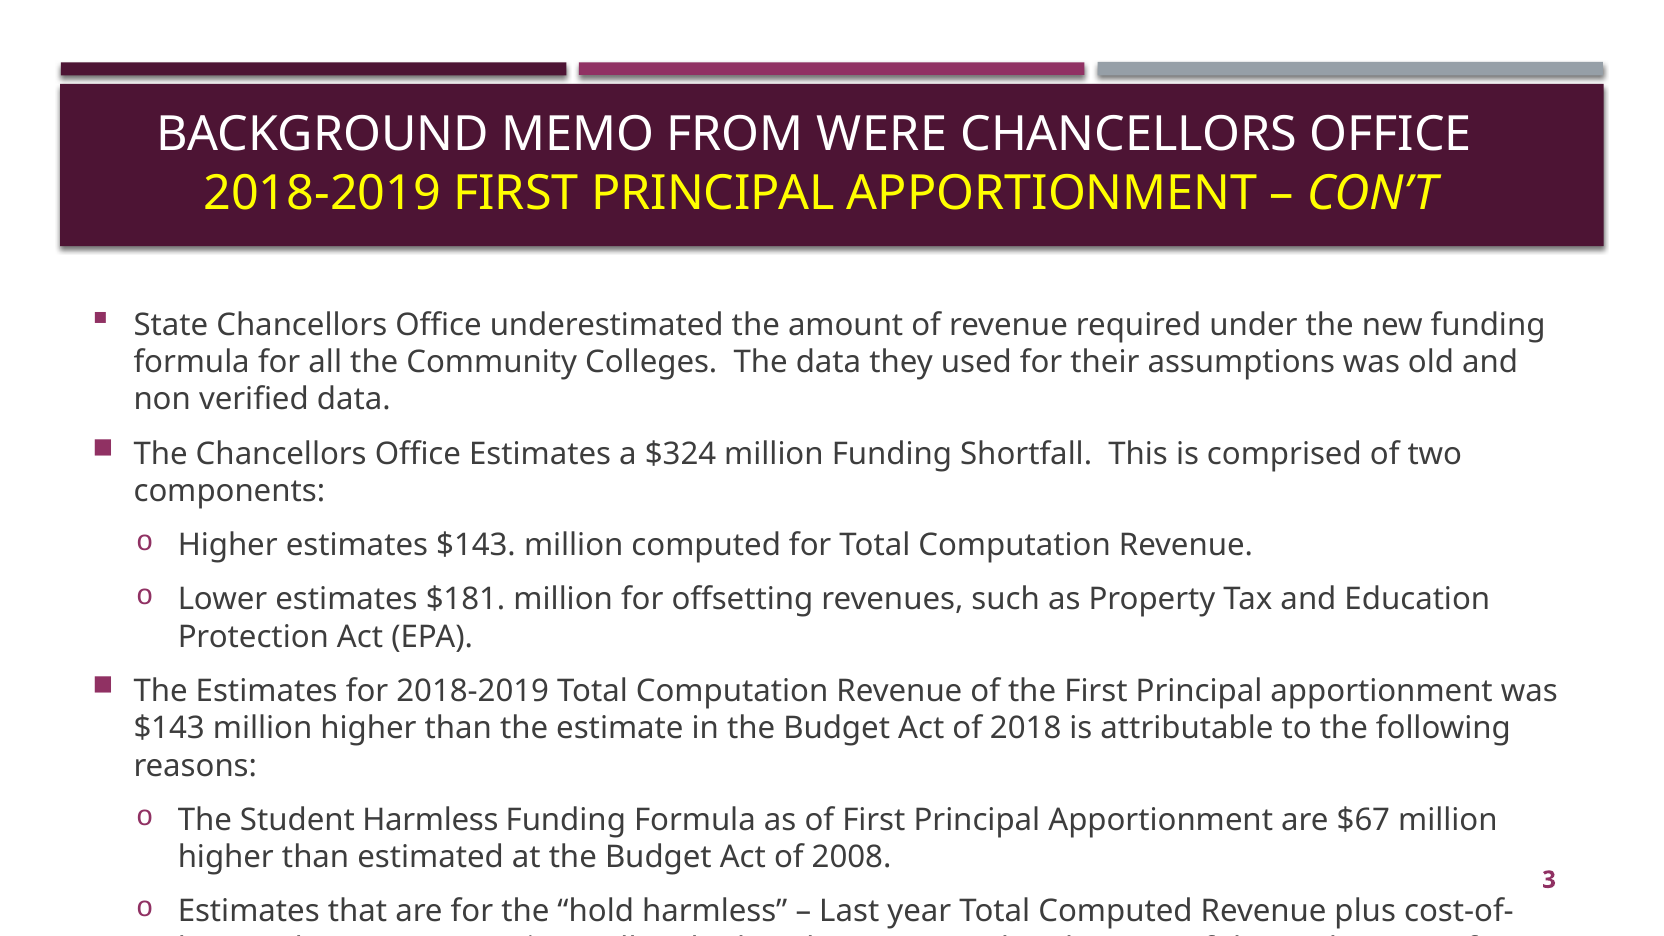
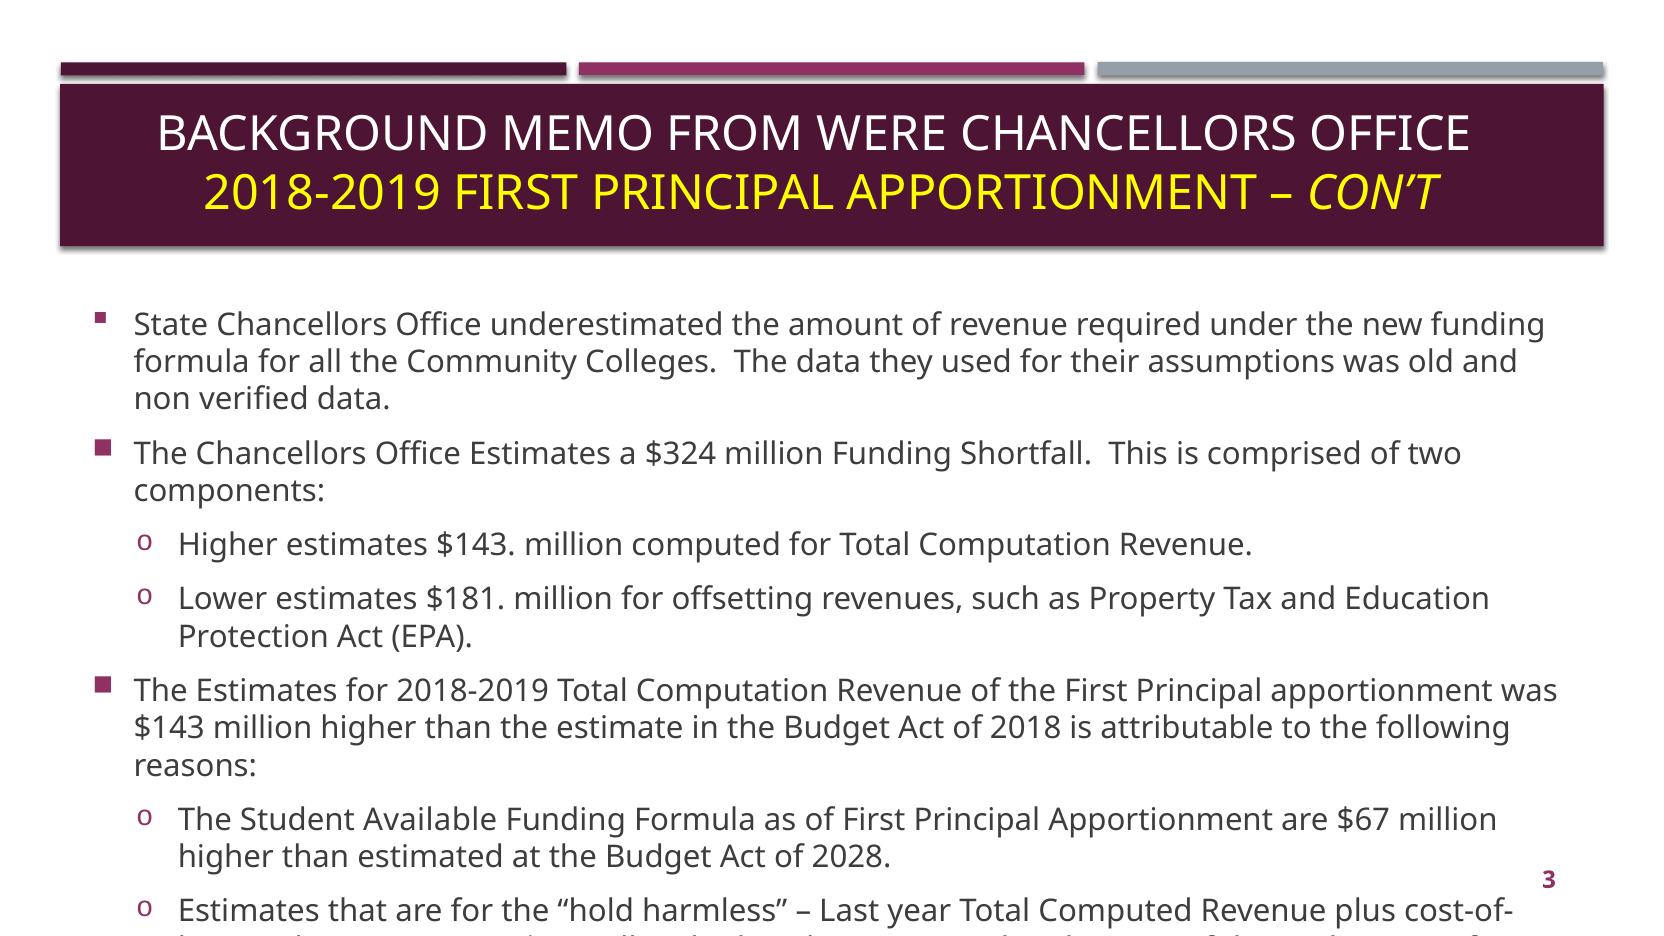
Student Harmless: Harmless -> Available
2008: 2008 -> 2028
